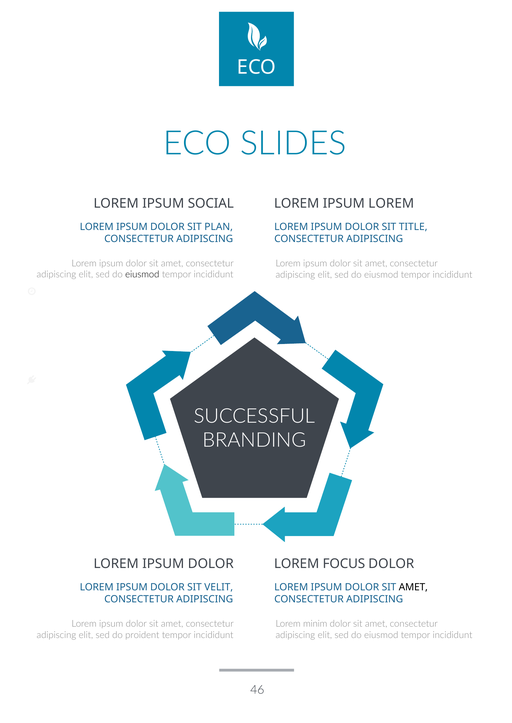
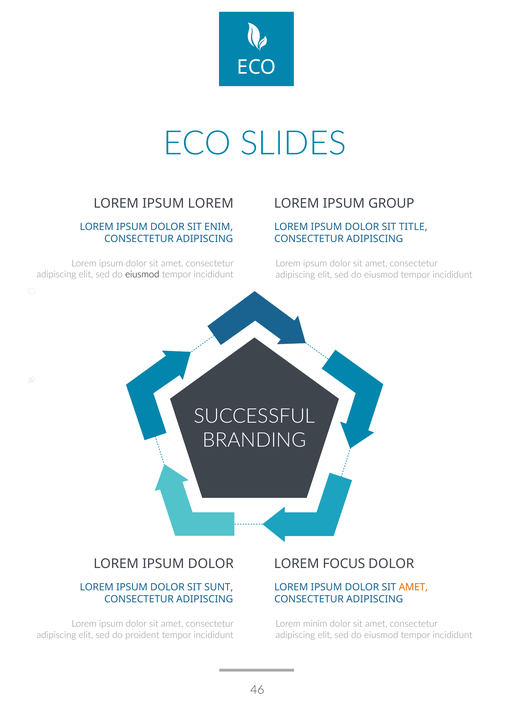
IPSUM SOCIAL: SOCIAL -> LOREM
IPSUM LOREM: LOREM -> GROUP
PLAN: PLAN -> ENIM
VELIT: VELIT -> SUNT
AMET at (413, 588) colour: black -> orange
